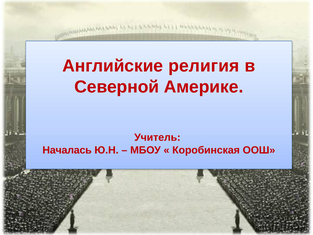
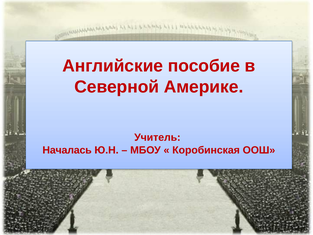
религия: религия -> пособие
